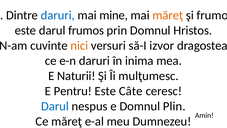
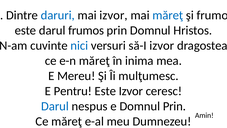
mai mine: mine -> izvor
măreţ at (168, 15) colour: orange -> blue
nici colour: orange -> blue
e-n daruri: daruri -> măreţ
Naturii: Naturii -> Mereu
Este Câte: Câte -> Izvor
Domnul Plin: Plin -> Prin
